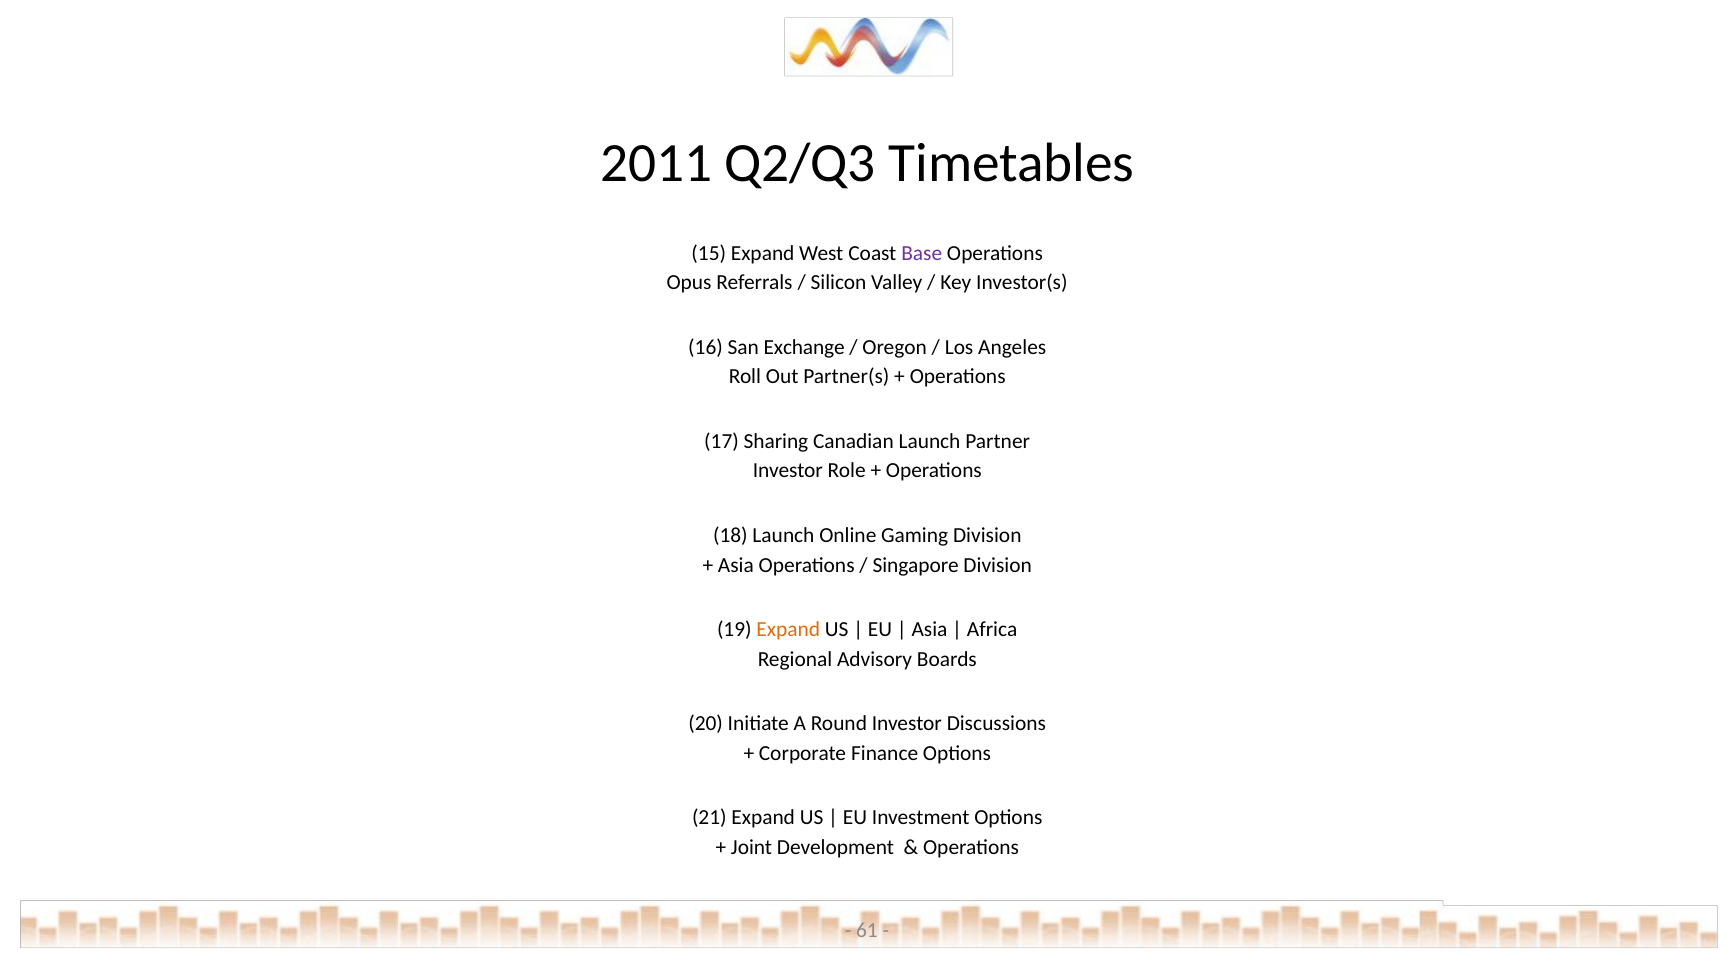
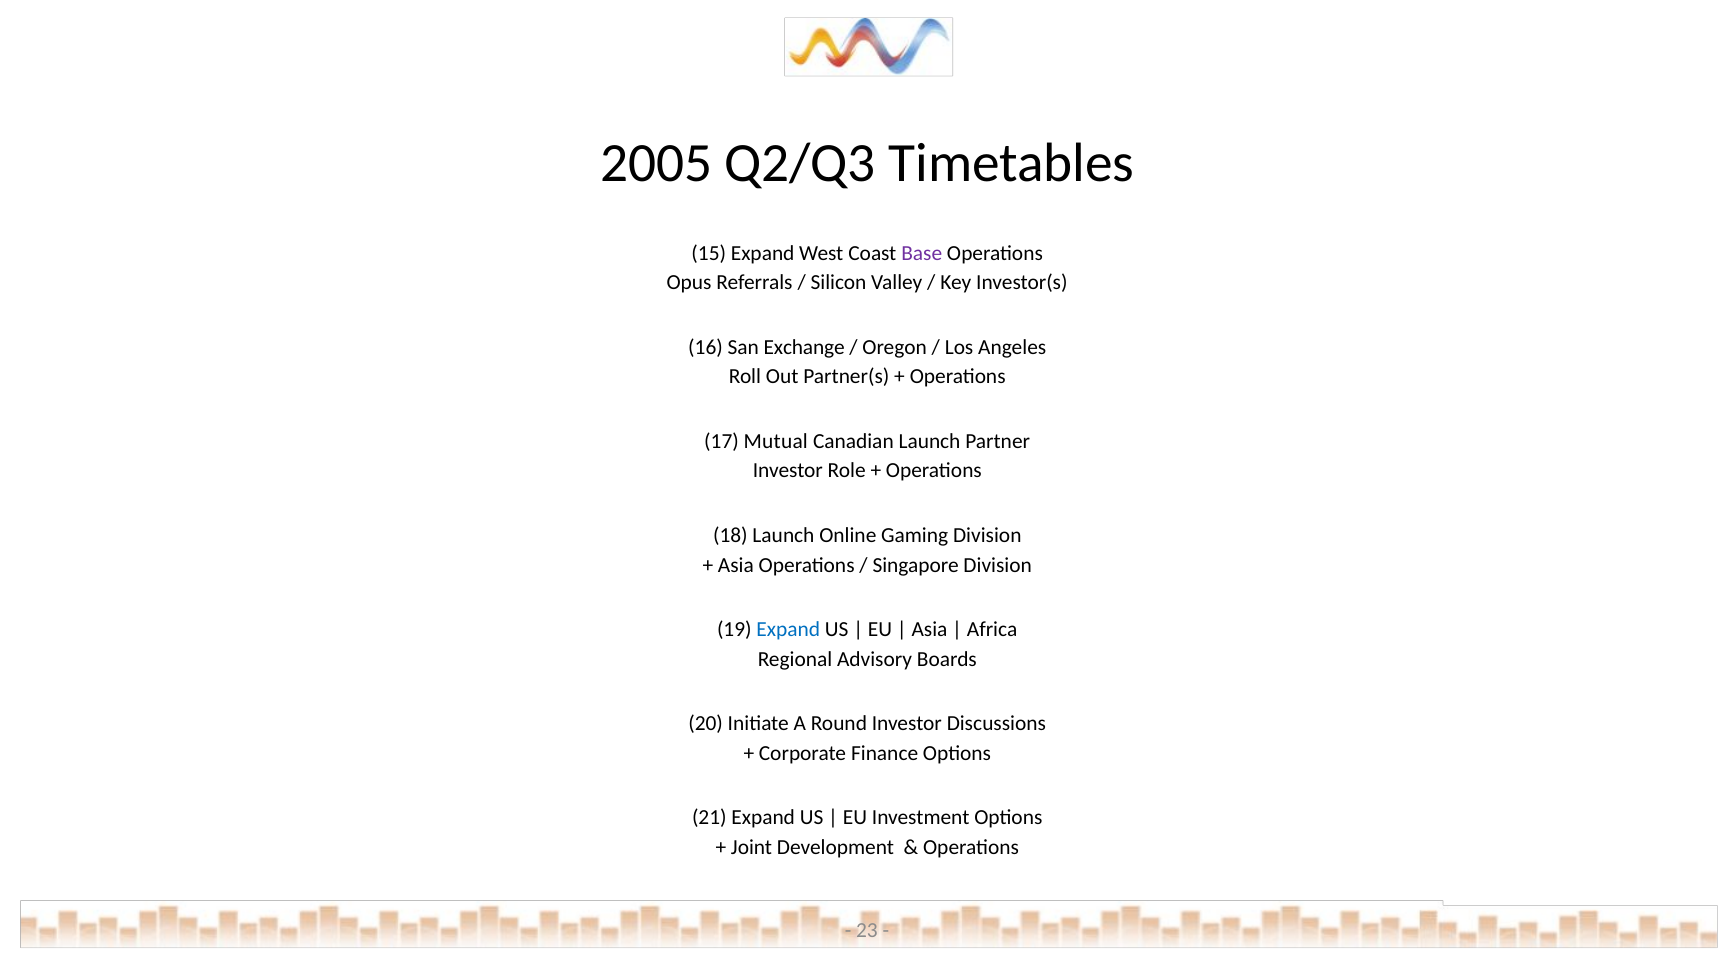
2011: 2011 -> 2005
Sharing: Sharing -> Mutual
Expand at (788, 629) colour: orange -> blue
61: 61 -> 23
